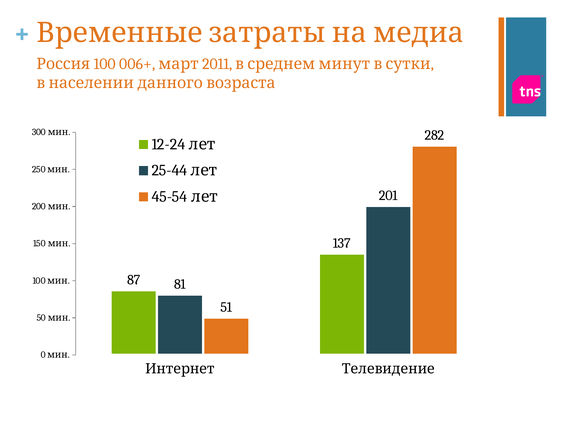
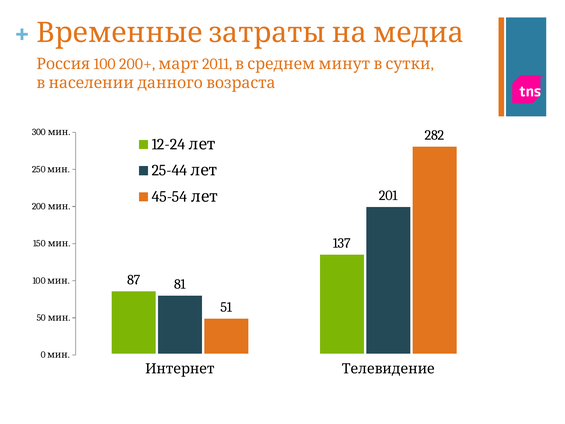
006+: 006+ -> 200+
